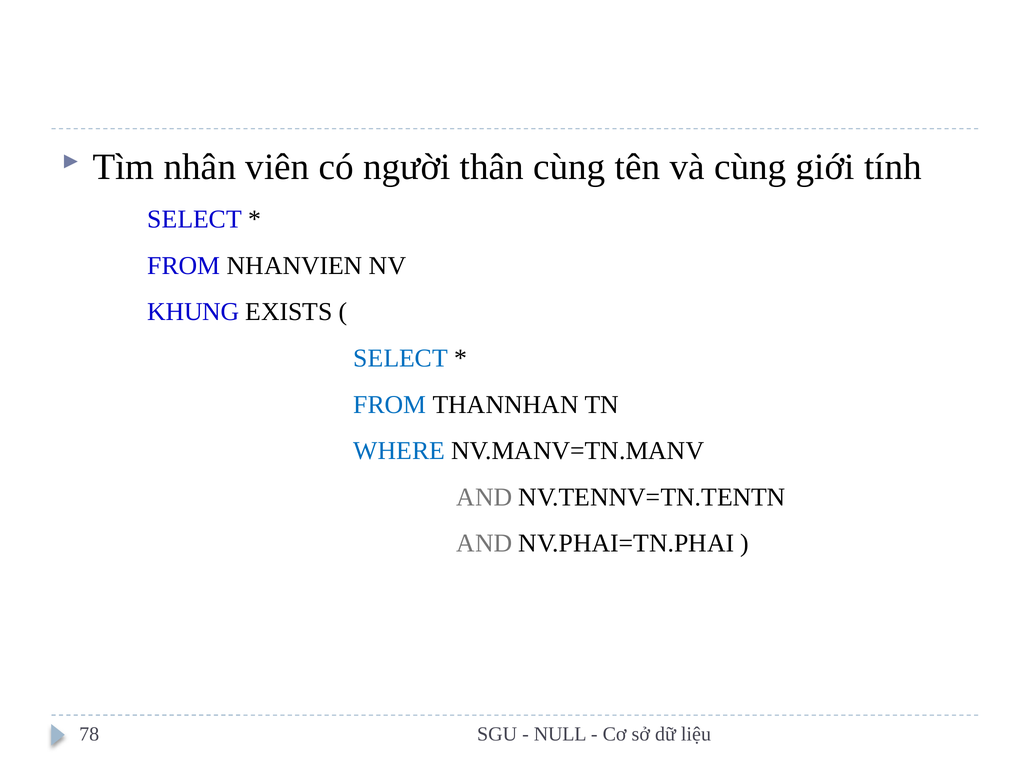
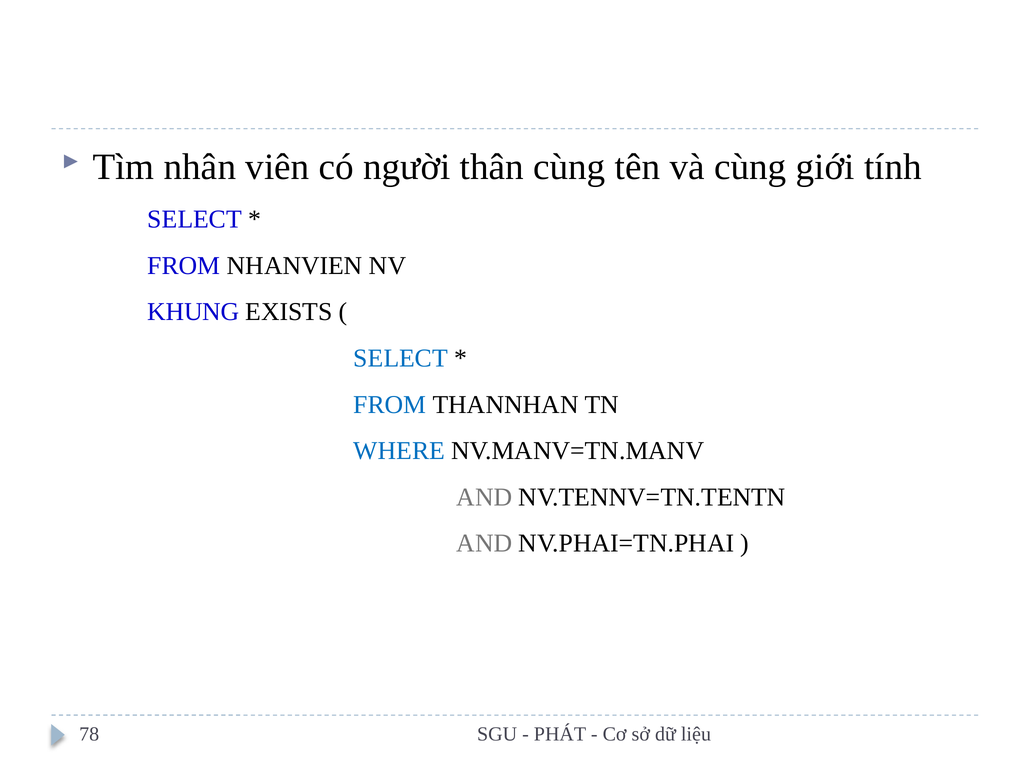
NULL: NULL -> PHÁT
